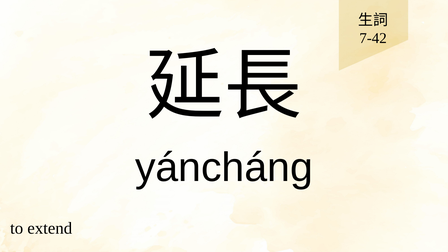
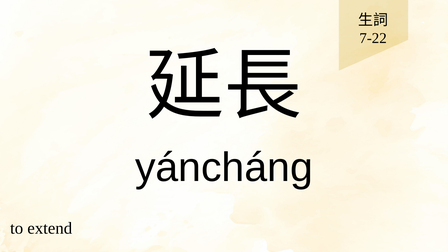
7-42: 7-42 -> 7-22
